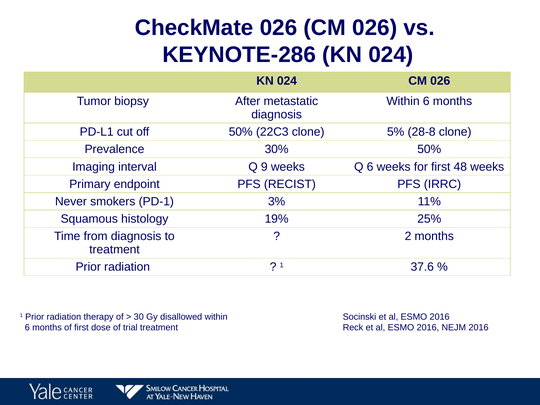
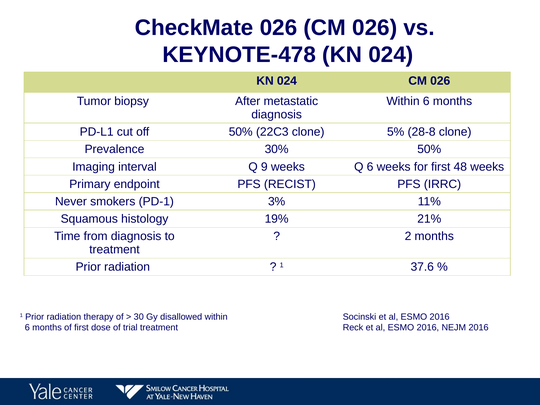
KEYNOTE-286: KEYNOTE-286 -> KEYNOTE-478
25%: 25% -> 21%
